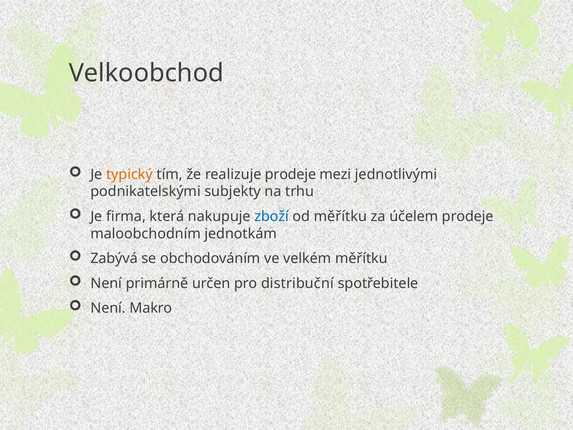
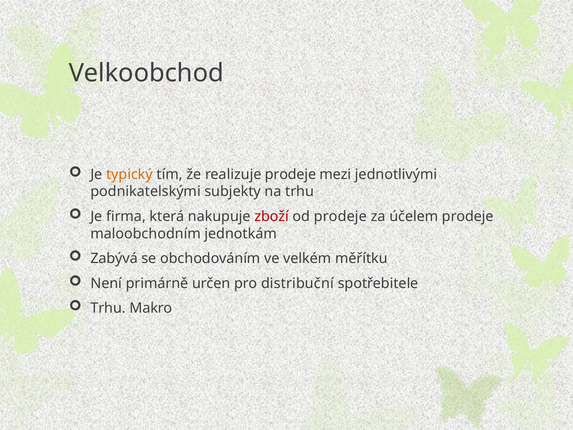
zboží colour: blue -> red
od měřítku: měřítku -> prodeje
Není at (108, 308): Není -> Trhu
